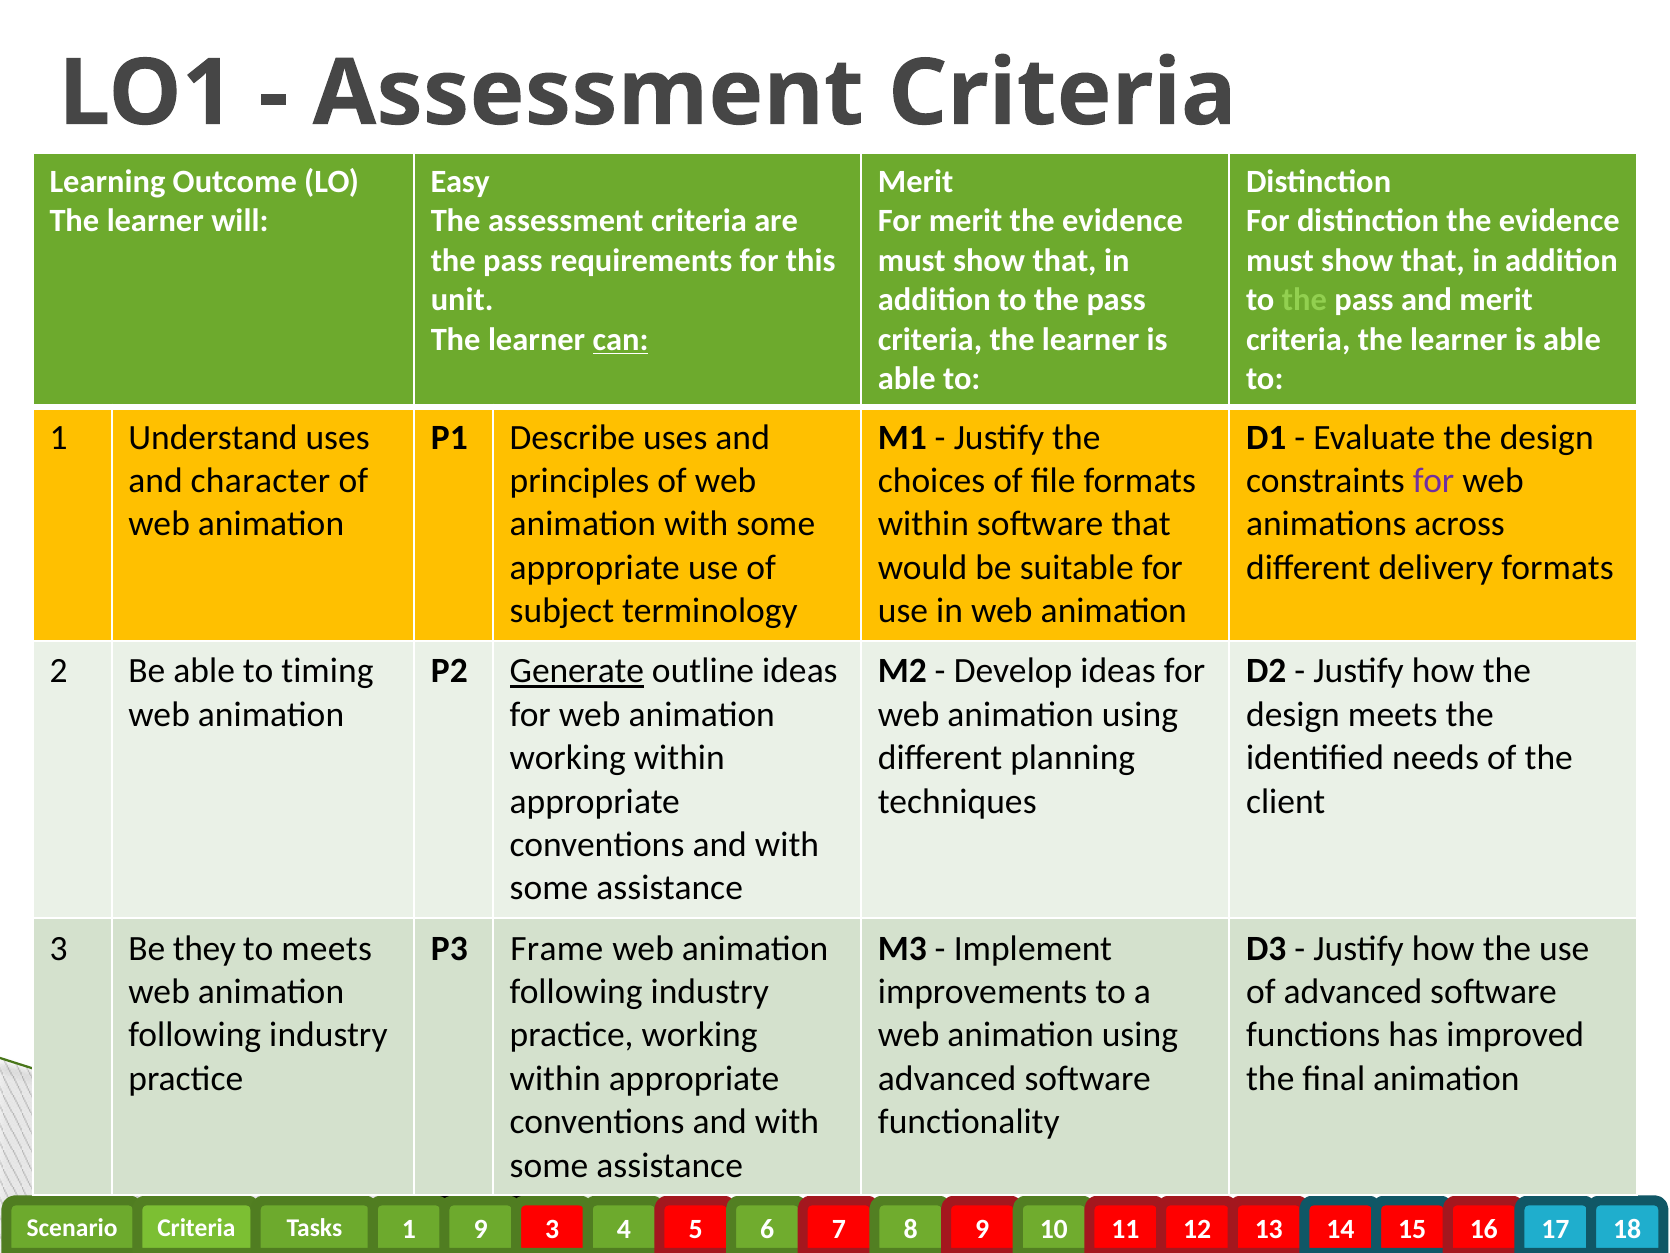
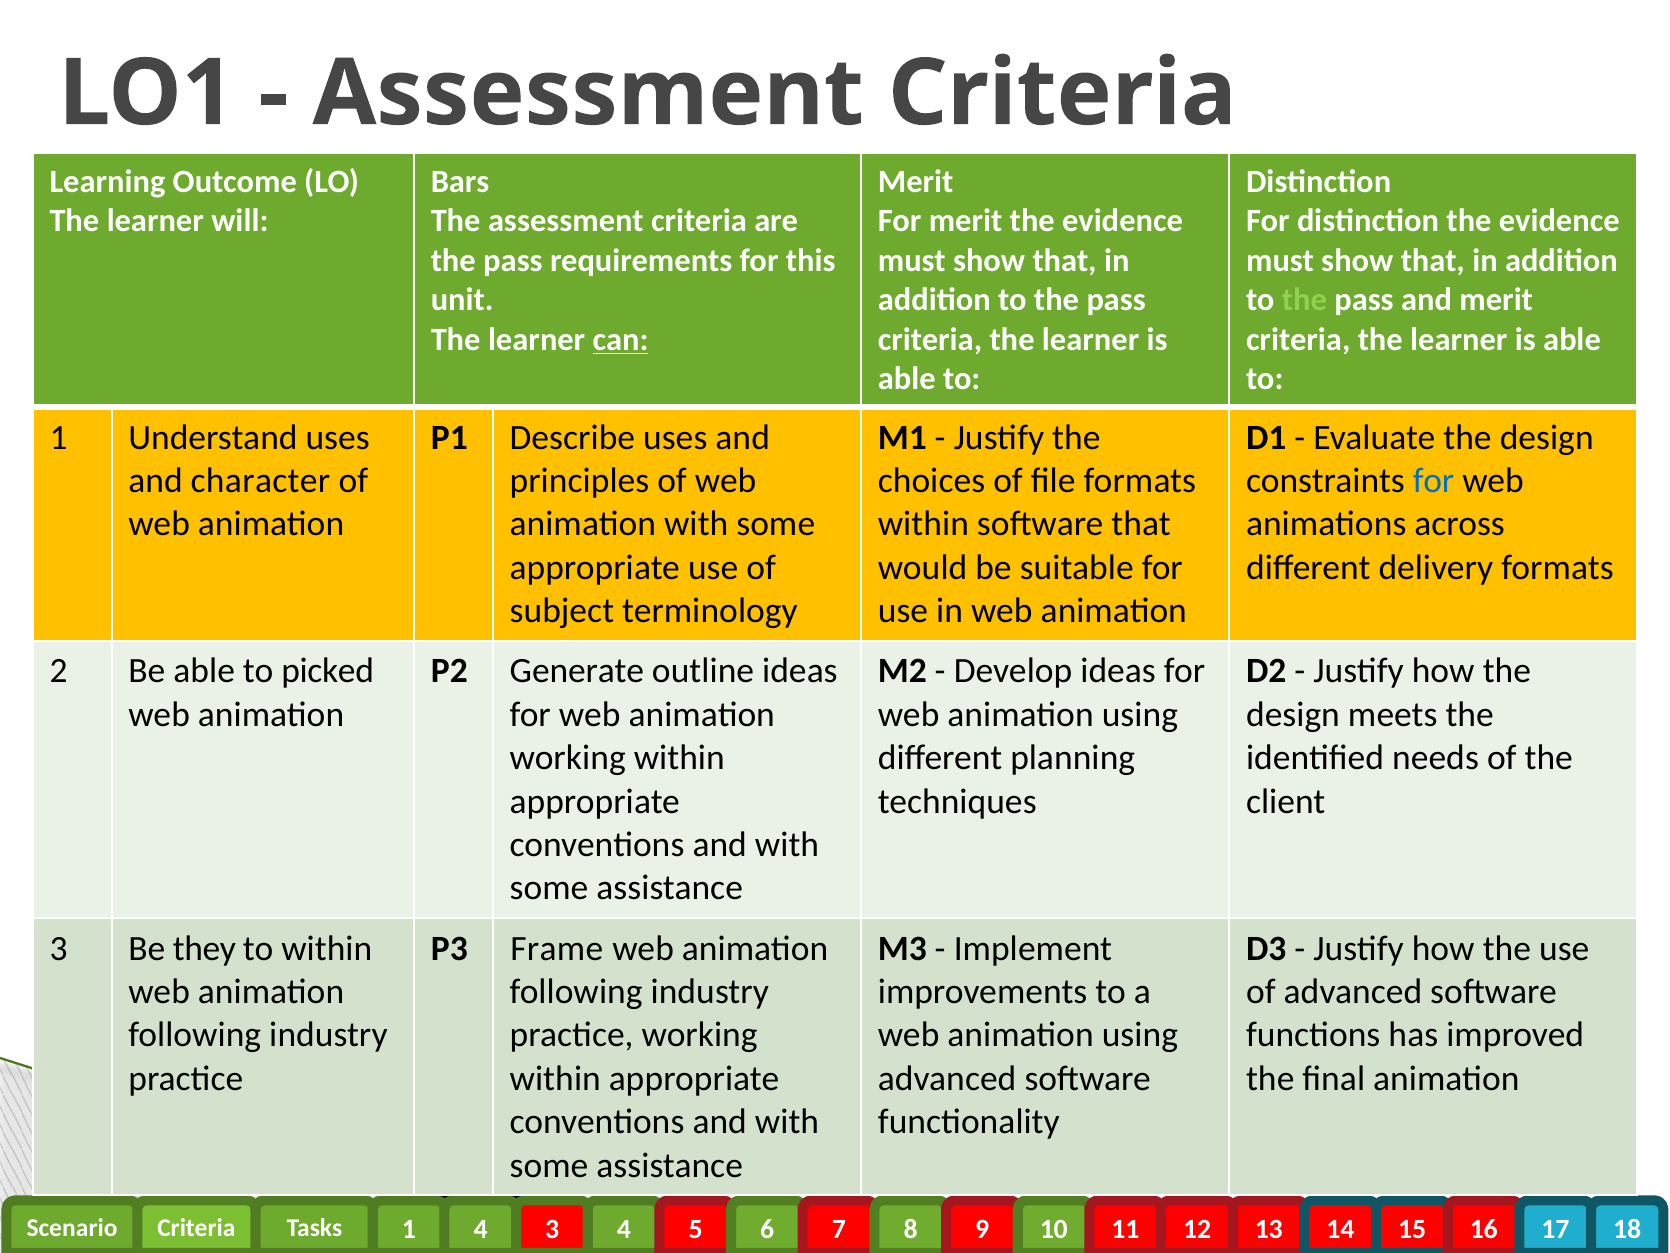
Easy: Easy -> Bars
for at (1434, 481) colour: purple -> blue
timing: timing -> picked
Generate underline: present -> none
to meets: meets -> within
1 9: 9 -> 4
